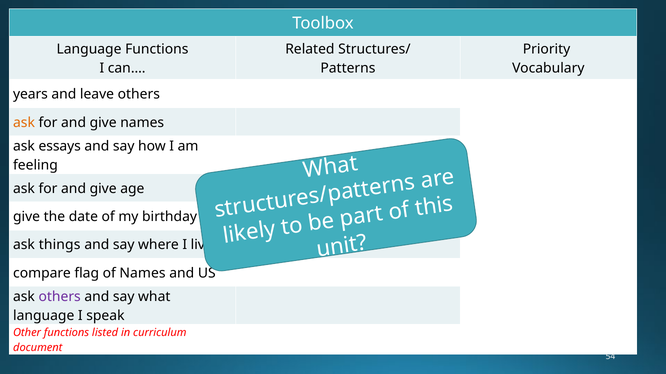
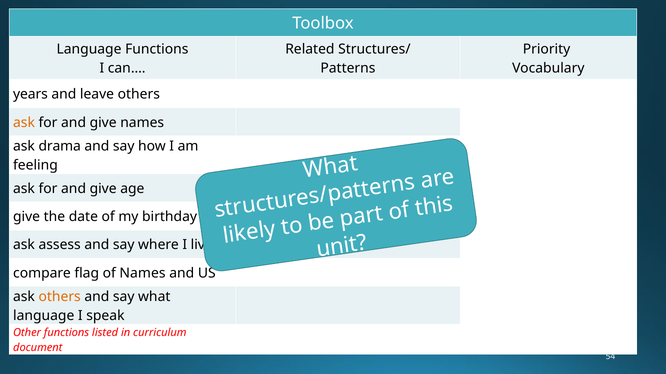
essays: essays -> drama
things: things -> assess
others at (60, 297) colour: purple -> orange
